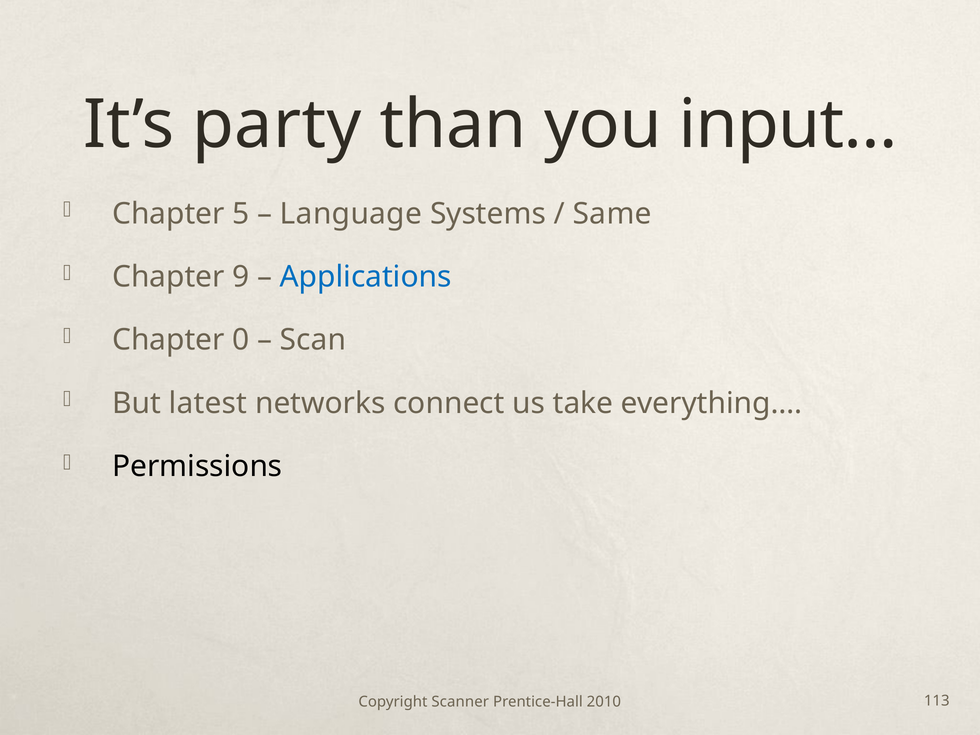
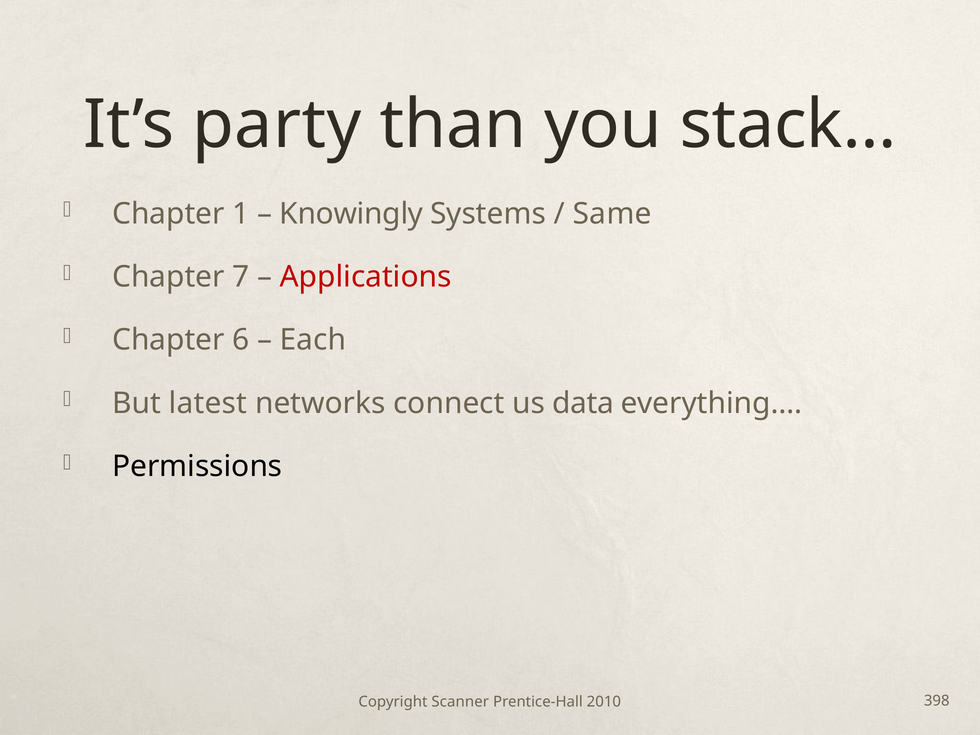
input…: input… -> stack…
5: 5 -> 1
Language: Language -> Knowingly
9: 9 -> 7
Applications colour: blue -> red
0: 0 -> 6
Scan: Scan -> Each
take: take -> data
113: 113 -> 398
